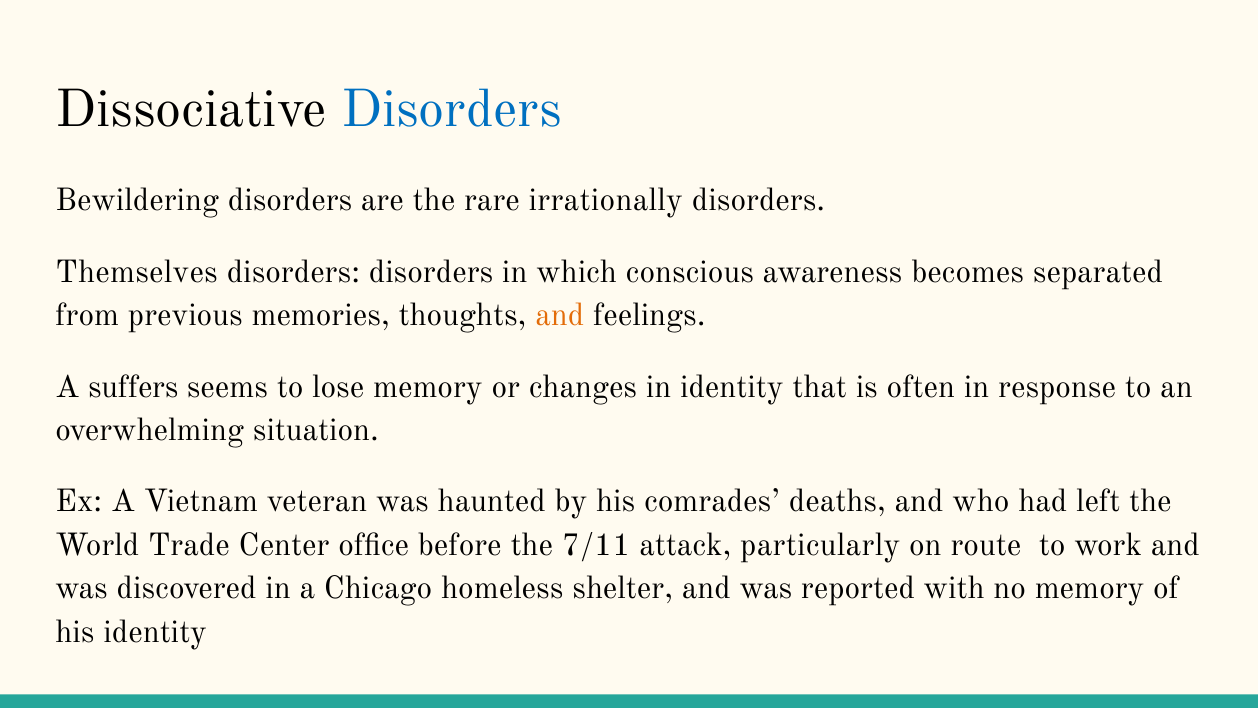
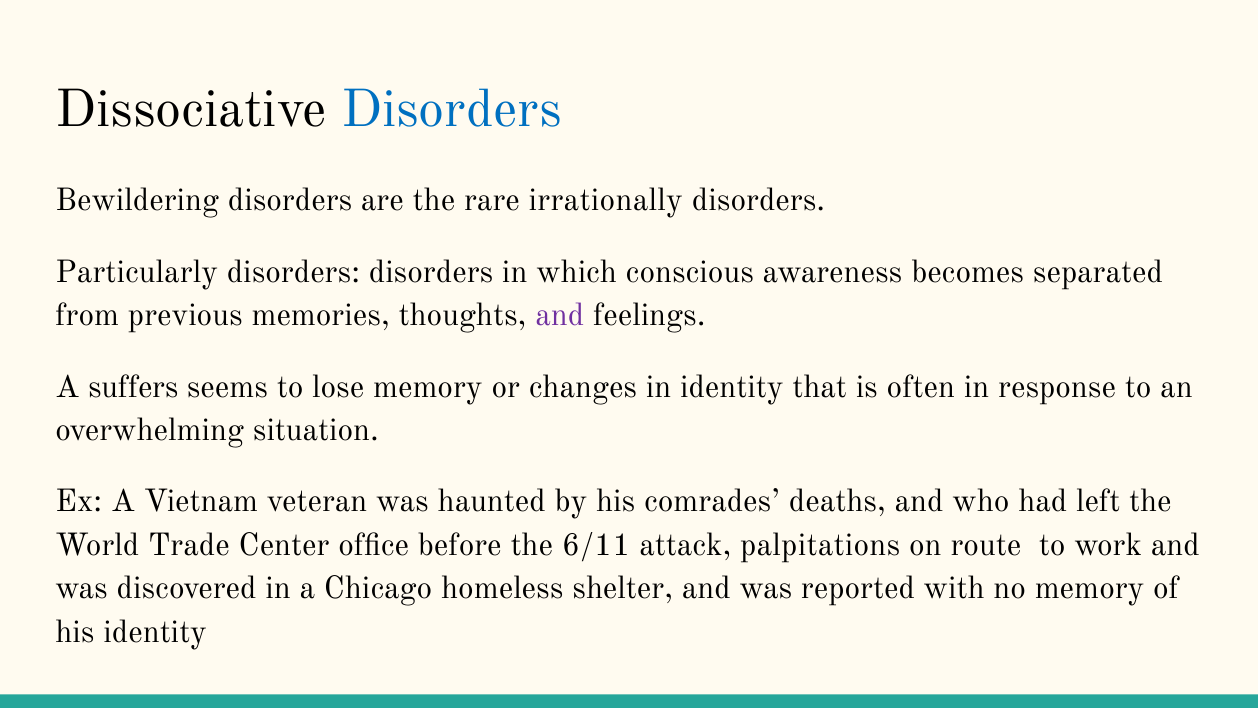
Themselves: Themselves -> Particularly
and at (560, 315) colour: orange -> purple
7/11: 7/11 -> 6/11
particularly: particularly -> palpitations
